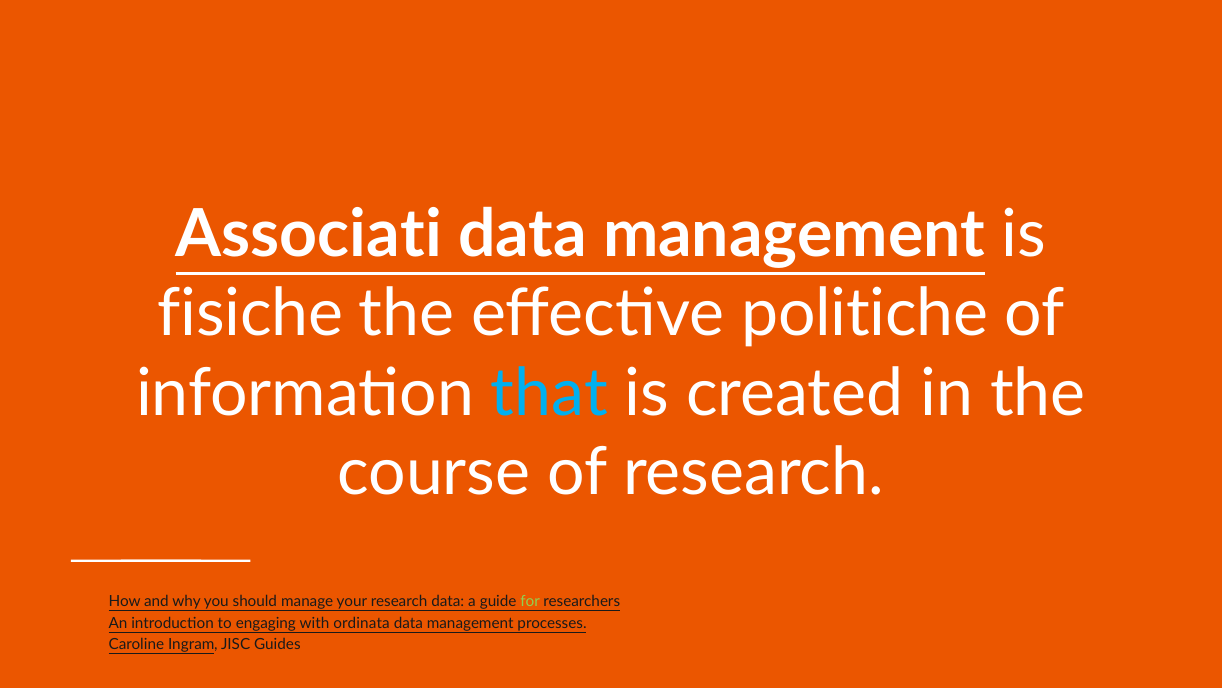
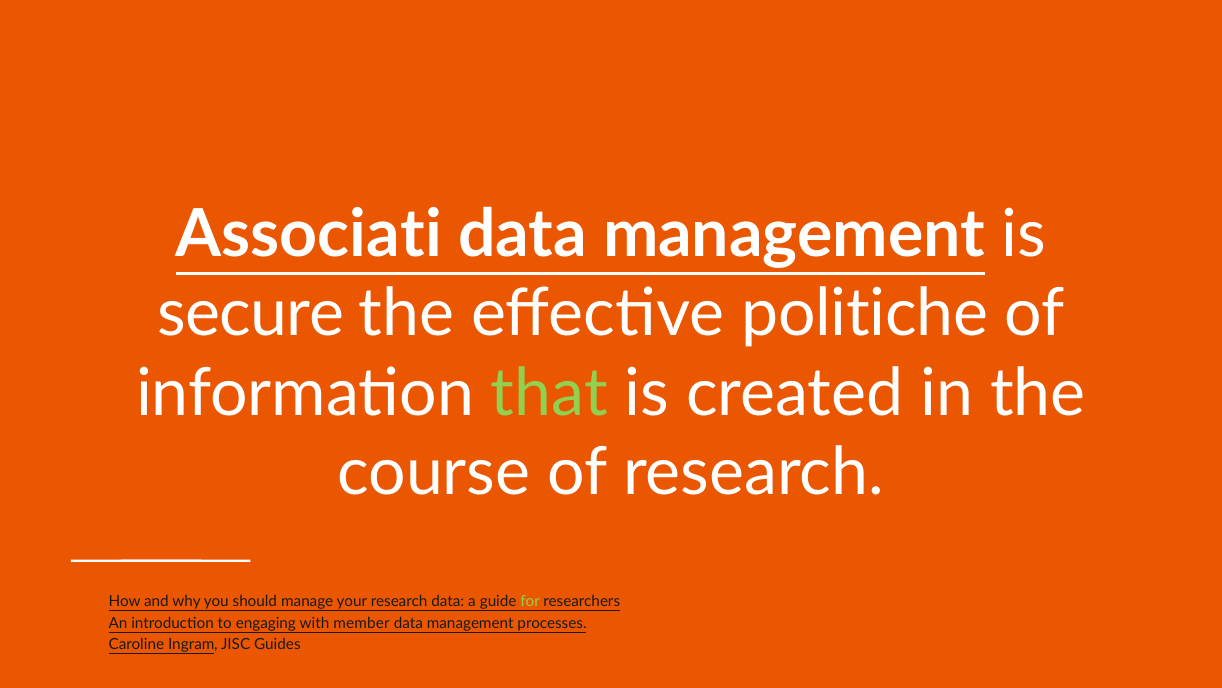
fisiche: fisiche -> secure
that colour: light blue -> light green
ordinata: ordinata -> member
